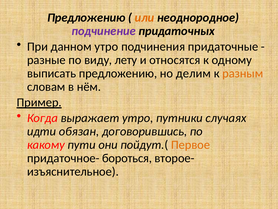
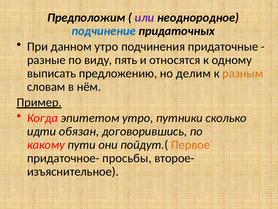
Предложению at (86, 18): Предложению -> Предположим
или colour: orange -> purple
подчинение colour: purple -> blue
лету: лету -> пять
выражает: выражает -> эпитетом
случаях: случаях -> сколько
бороться: бороться -> просьбы
